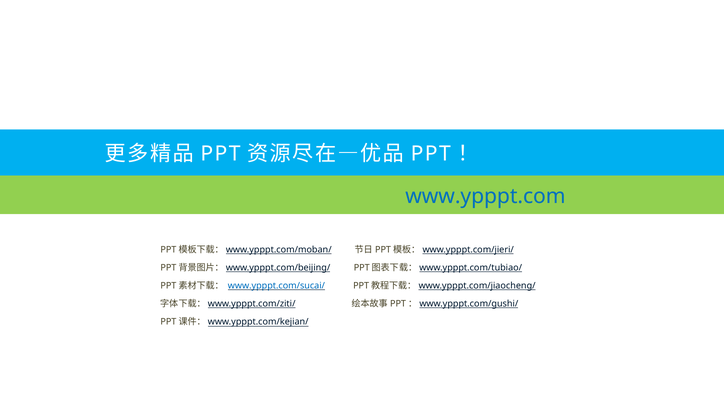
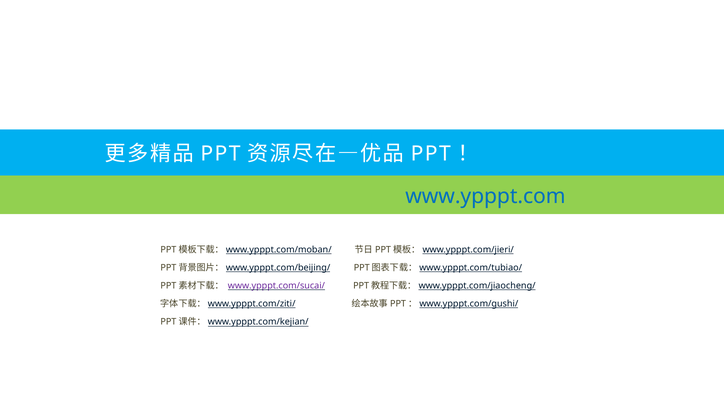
www.ypppt.com/sucai/ colour: blue -> purple
